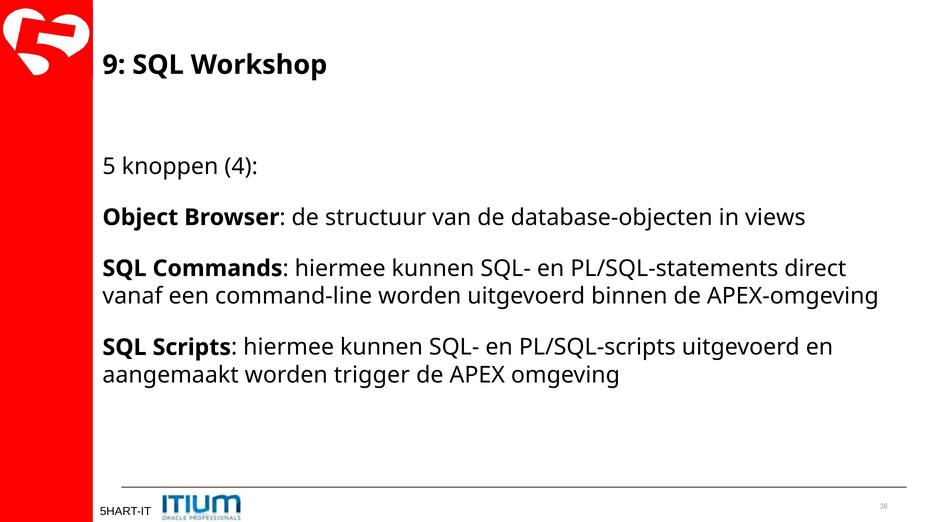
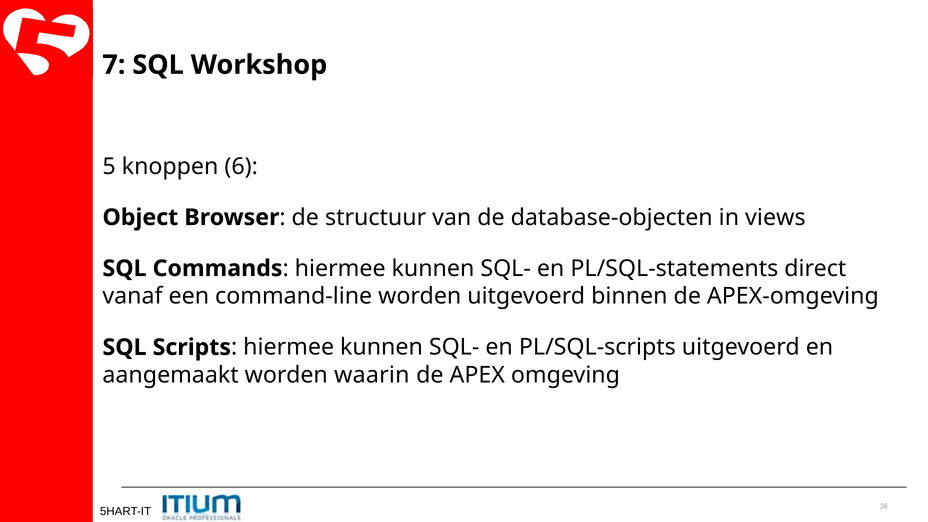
9: 9 -> 7
4: 4 -> 6
trigger: trigger -> waarin
